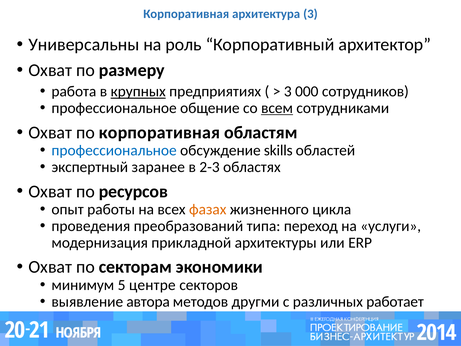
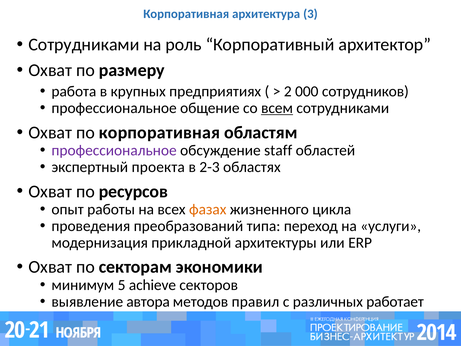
Универсальны at (84, 44): Универсальны -> Сотрудниками
крупных underline: present -> none
3 at (288, 91): 3 -> 2
профессиональное at (114, 150) colour: blue -> purple
skills: skills -> staff
заранее: заранее -> проекта
центре: центре -> achieve
другми: другми -> правил
